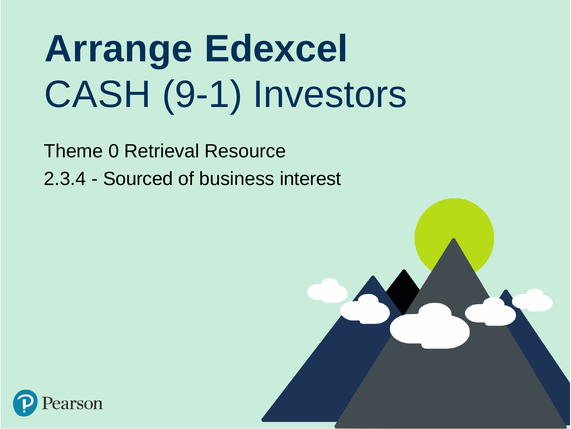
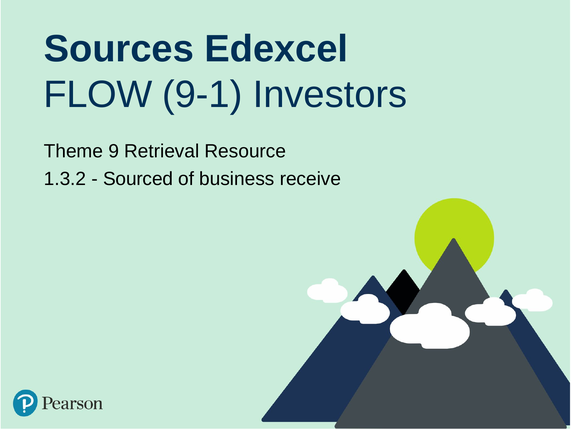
Arrange: Arrange -> Sources
CASH: CASH -> FLOW
0: 0 -> 9
2.3.4: 2.3.4 -> 1.3.2
interest: interest -> receive
